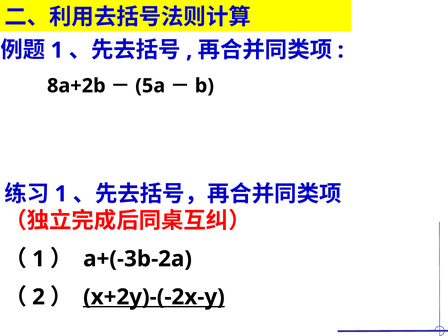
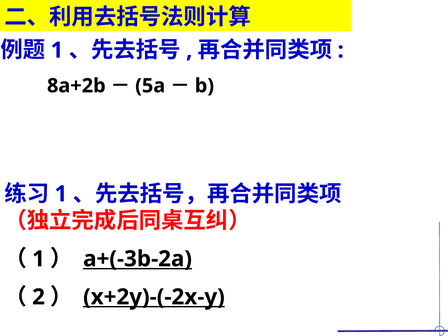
a+(-3b-2a underline: none -> present
